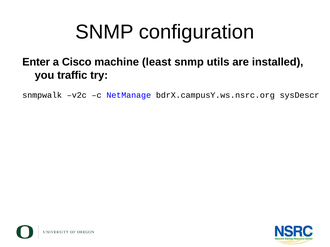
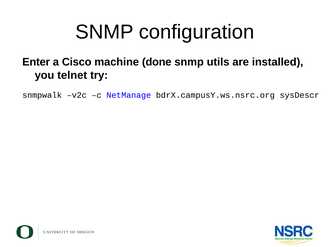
least: least -> done
traffic: traffic -> telnet
